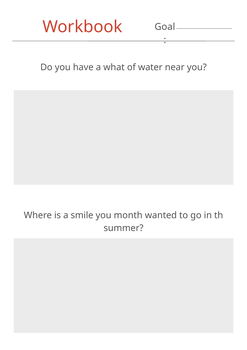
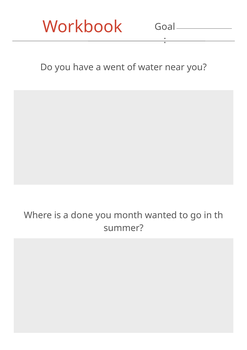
what: what -> went
smile: smile -> done
